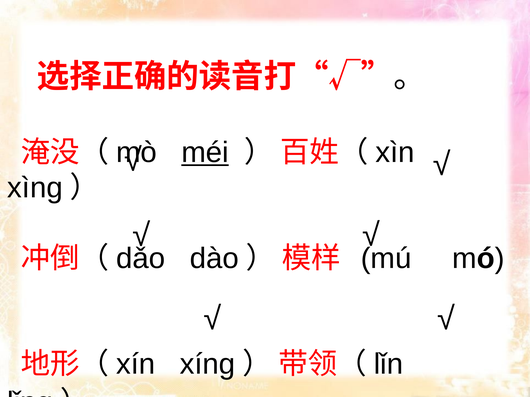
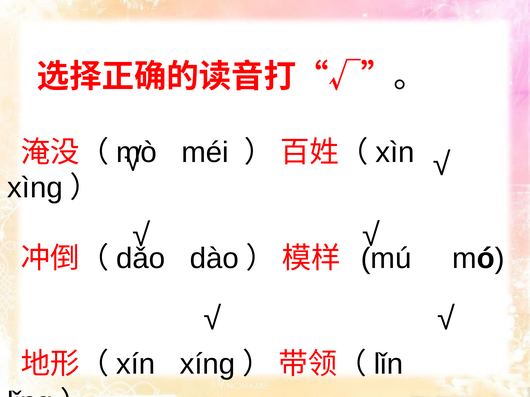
méi underline: present -> none
